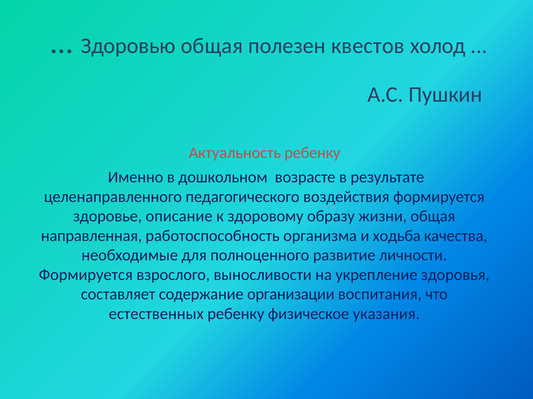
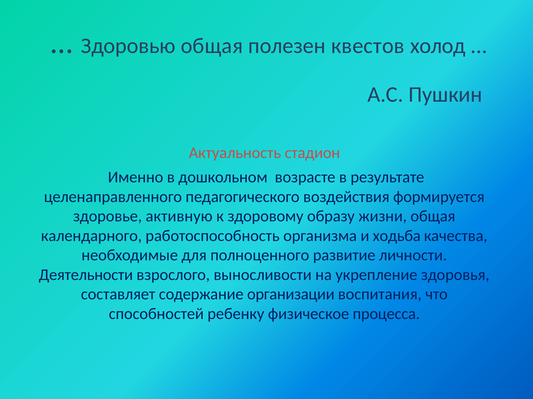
Актуальность ребенку: ребенку -> стадион
описание: описание -> активную
направленная: направленная -> календарного
Формируется at (86, 275): Формируется -> Деятельности
естественных: естественных -> способностей
указания: указания -> процесса
